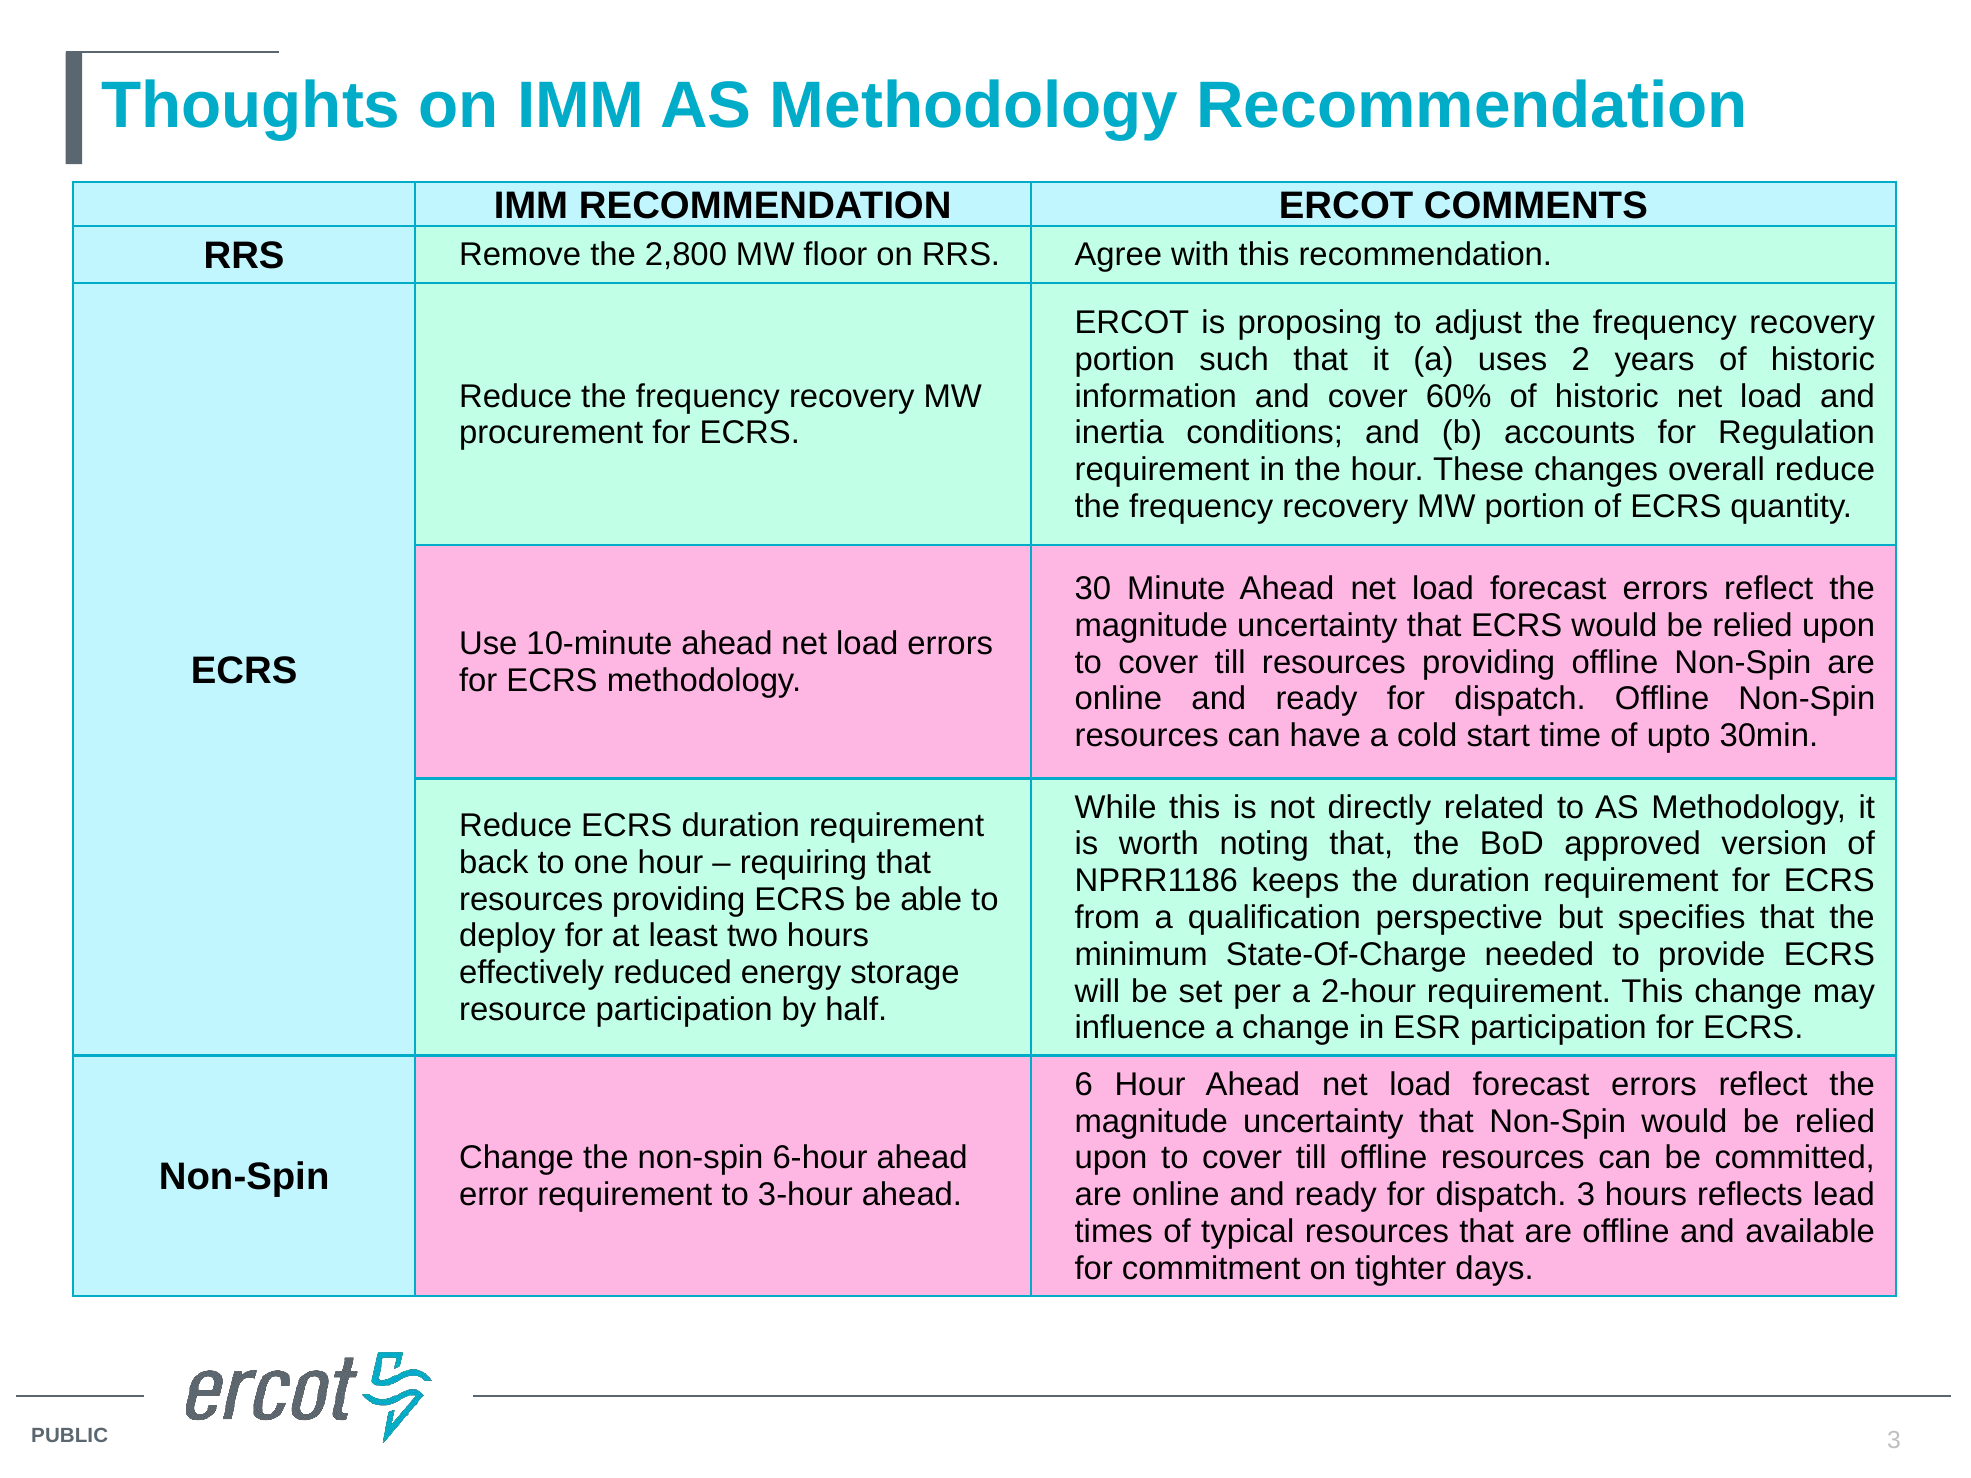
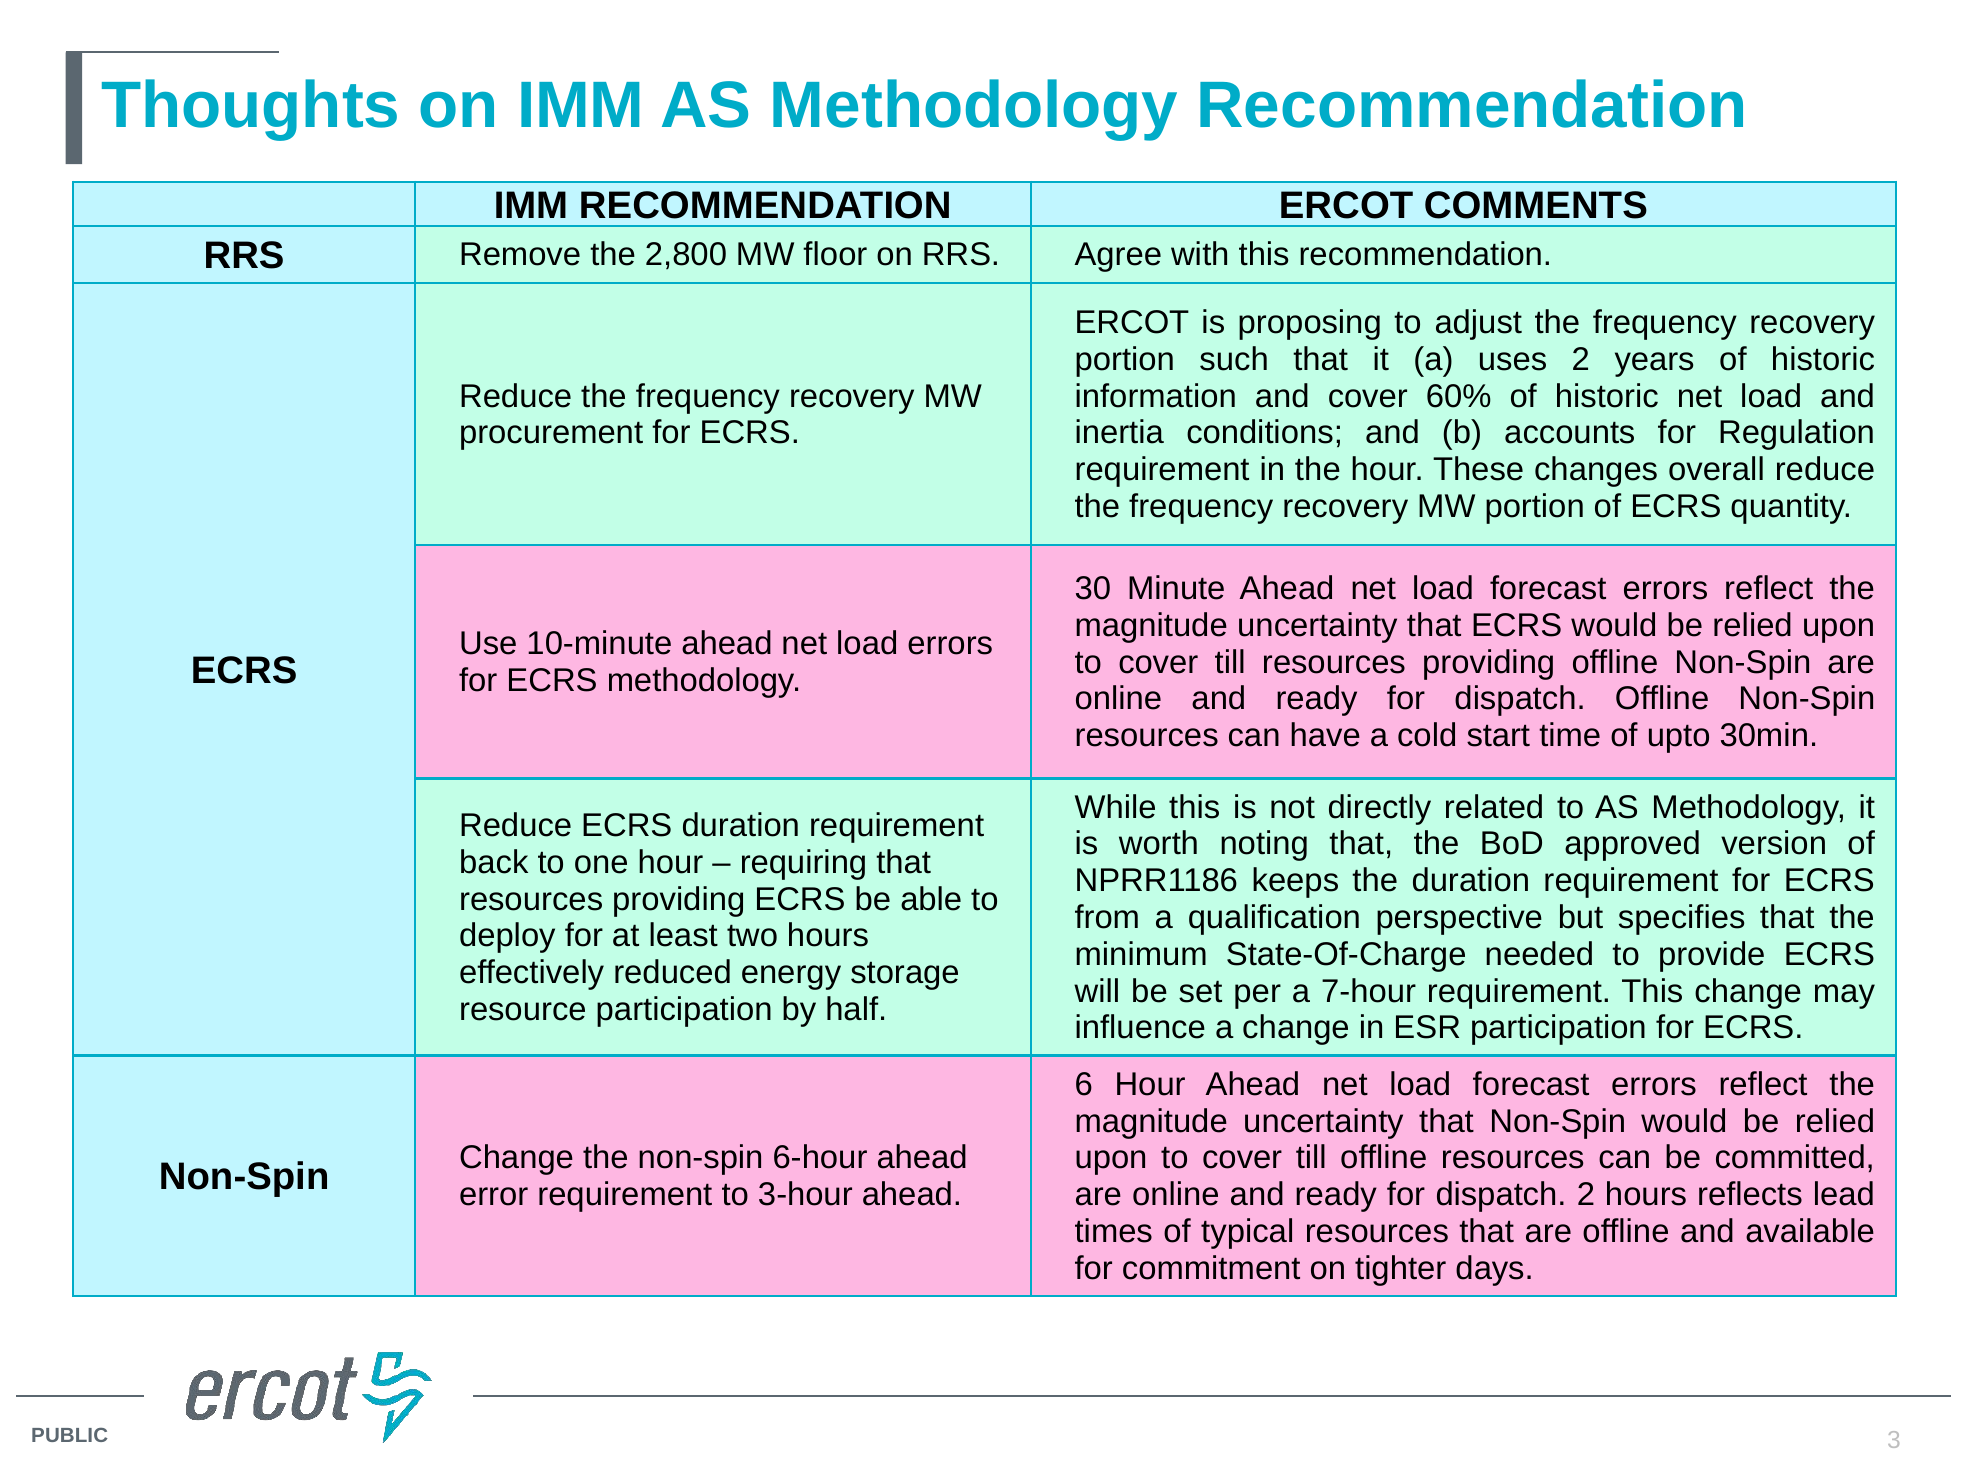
2-hour: 2-hour -> 7-hour
dispatch 3: 3 -> 2
